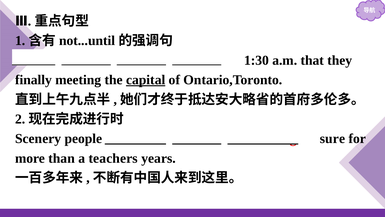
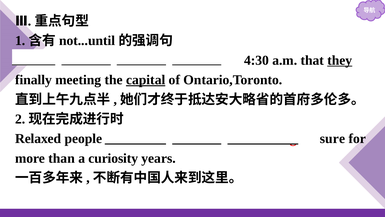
1:30: 1:30 -> 4:30
they underline: none -> present
Scenery: Scenery -> Relaxed
teachers: teachers -> curiosity
